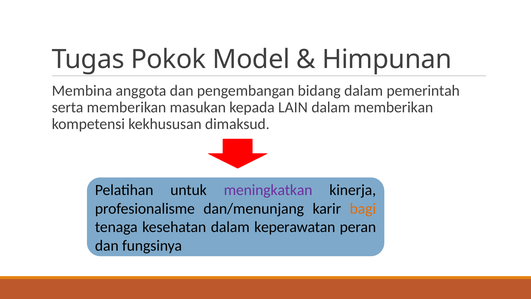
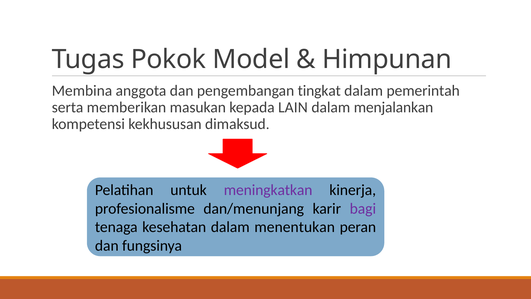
bidang: bidang -> tingkat
dalam memberikan: memberikan -> menjalankan
bagi colour: orange -> purple
keperawatan: keperawatan -> menentukan
